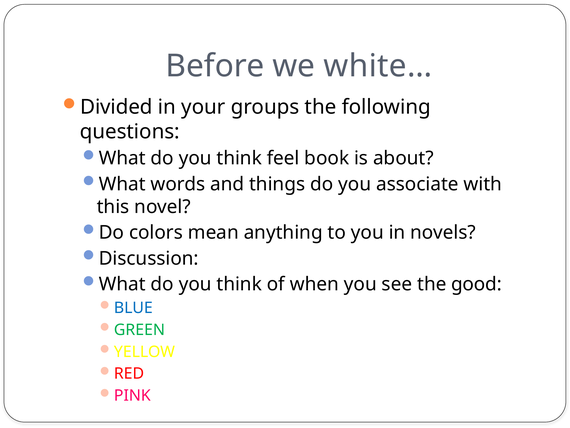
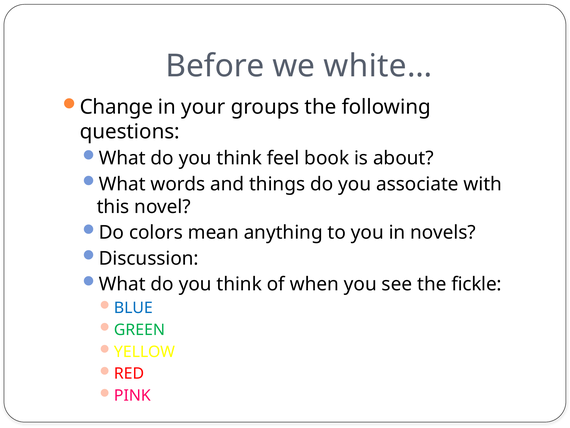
Divided: Divided -> Change
good: good -> fickle
